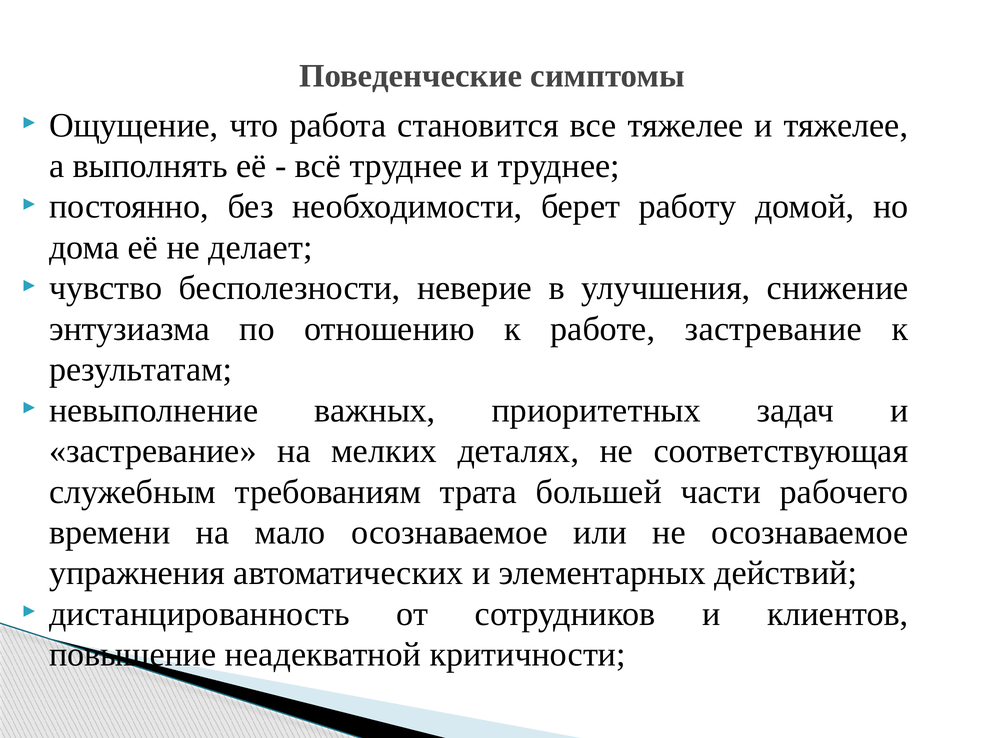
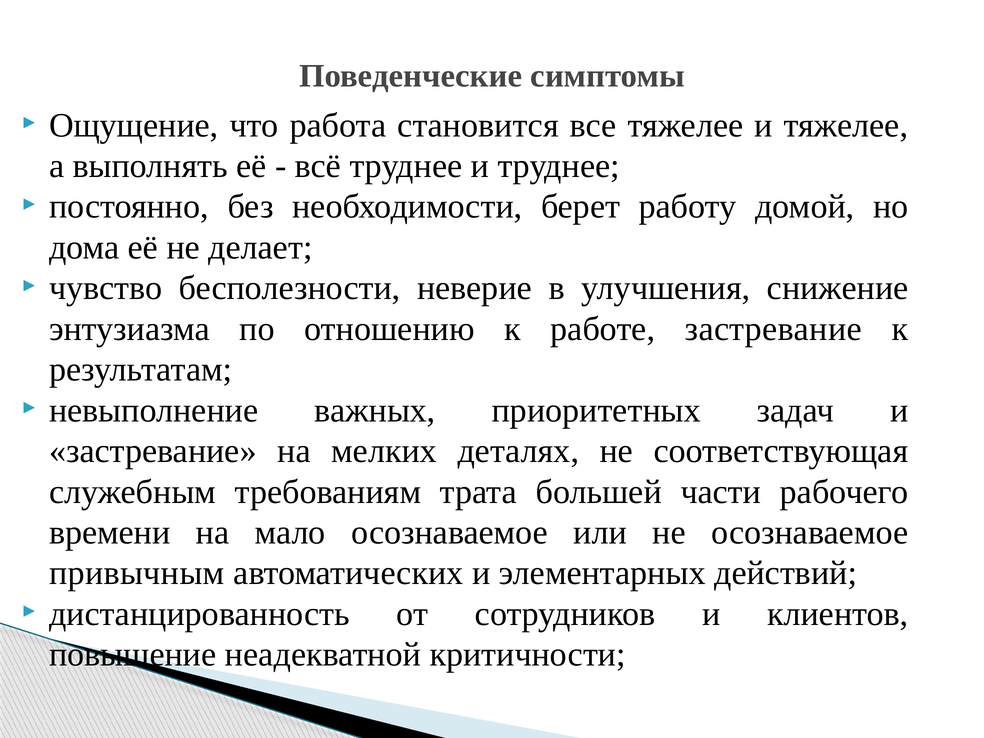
упражнения: упражнения -> привычным
